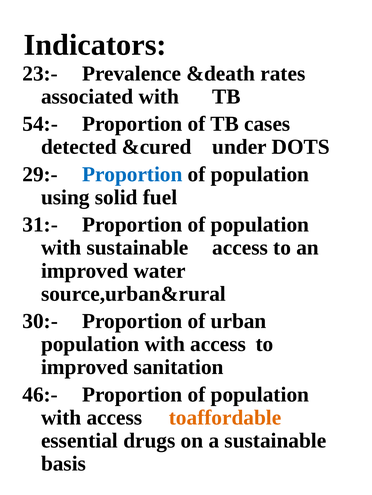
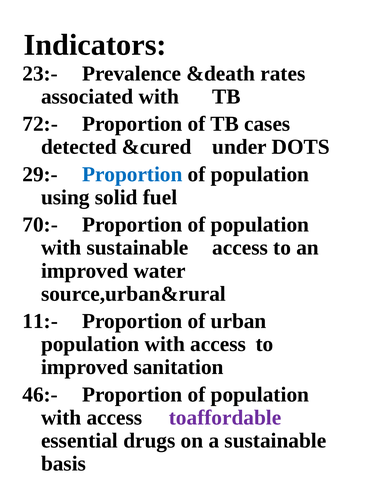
54:-: 54:- -> 72:-
31:-: 31:- -> 70:-
30:-: 30:- -> 11:-
toaffordable colour: orange -> purple
